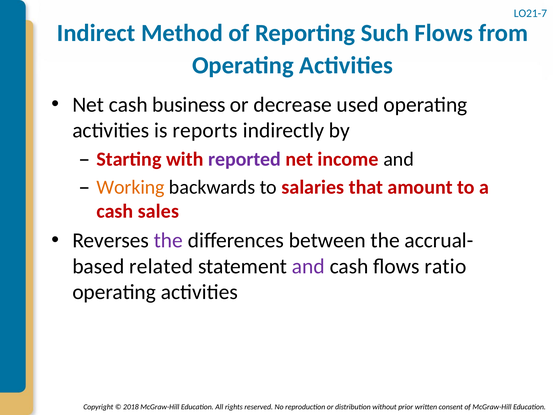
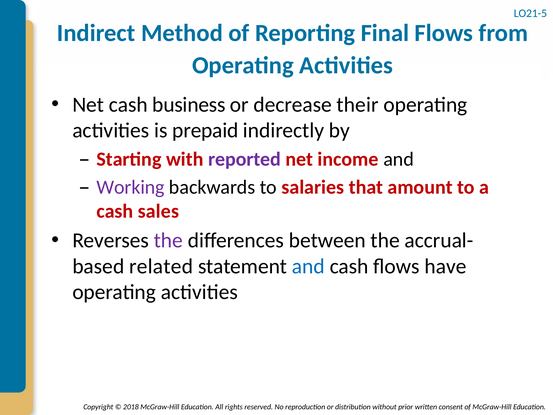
LO21-7: LO21-7 -> LO21-5
Such: Such -> Final
used: used -> their
reports: reports -> prepaid
Working colour: orange -> purple
and at (308, 266) colour: purple -> blue
ratio: ratio -> have
